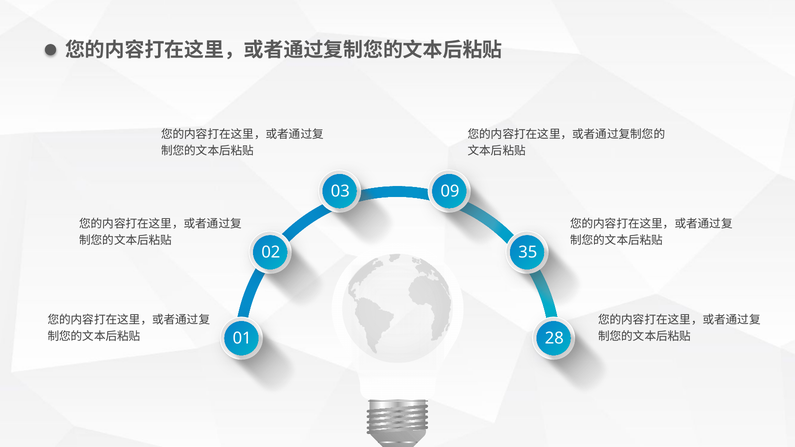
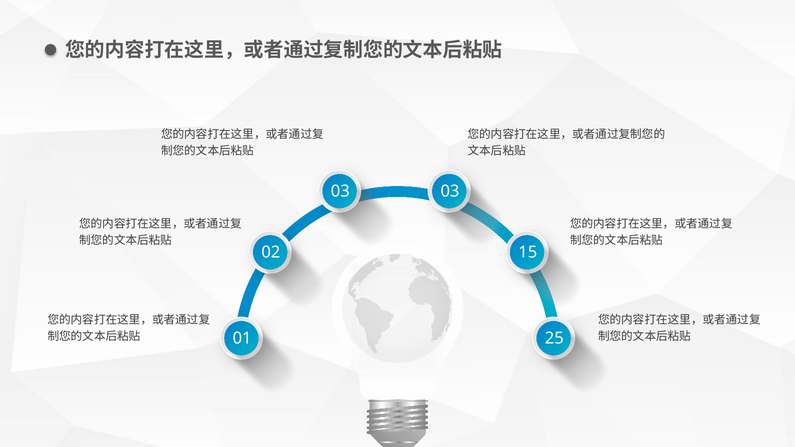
03 09: 09 -> 03
35: 35 -> 15
28: 28 -> 25
